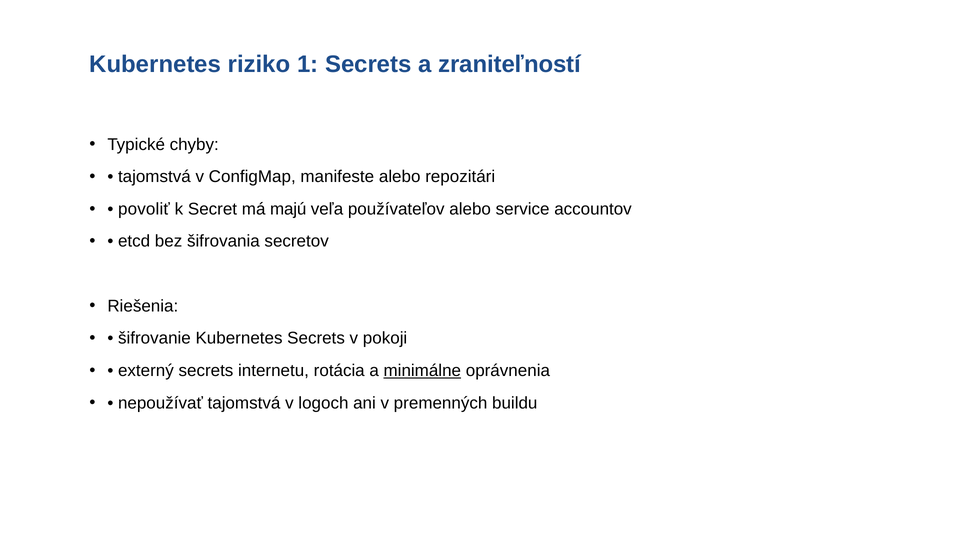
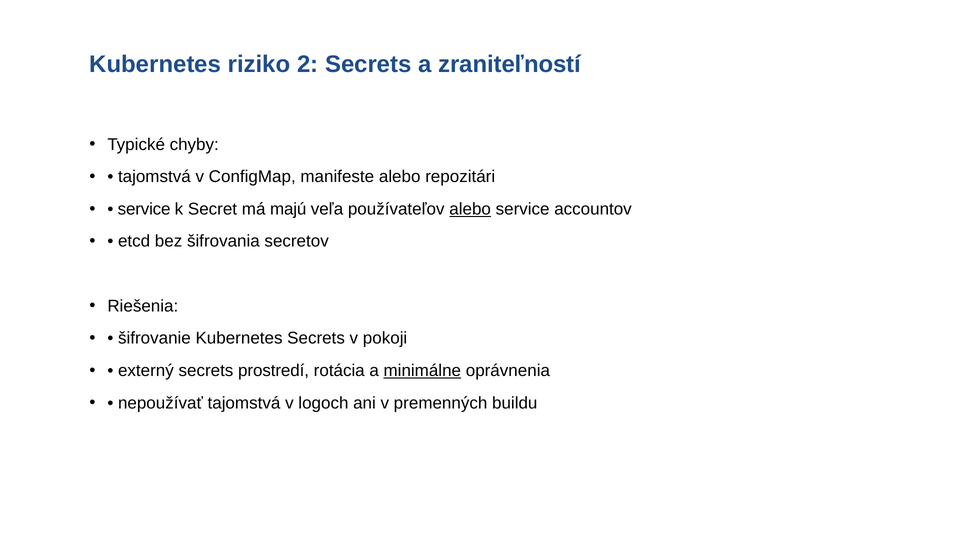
1: 1 -> 2
povoliť at (144, 209): povoliť -> service
alebo at (470, 209) underline: none -> present
internetu: internetu -> prostredí
